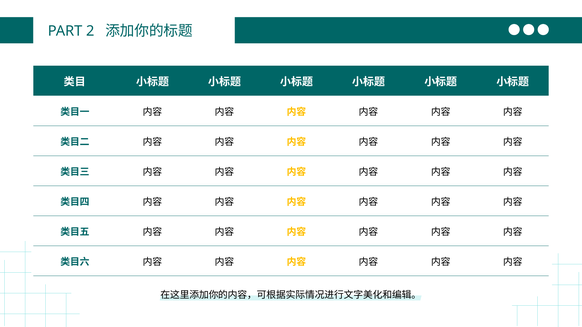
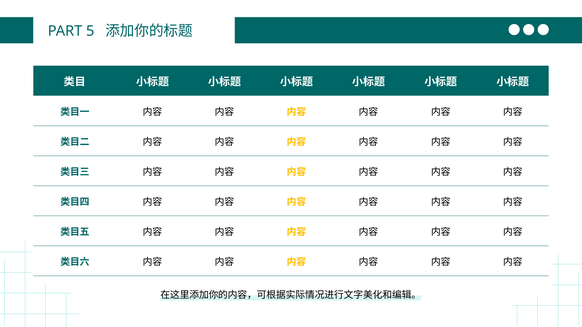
2: 2 -> 5
